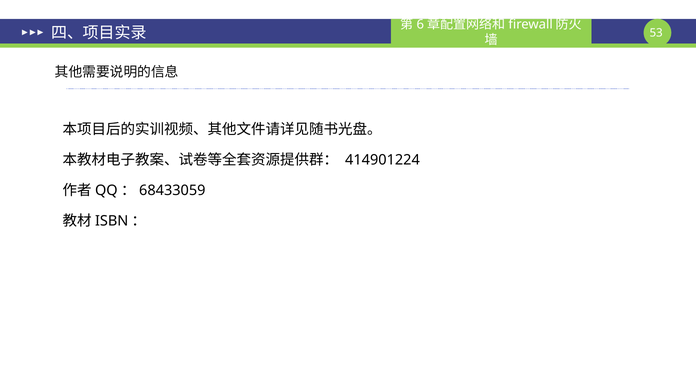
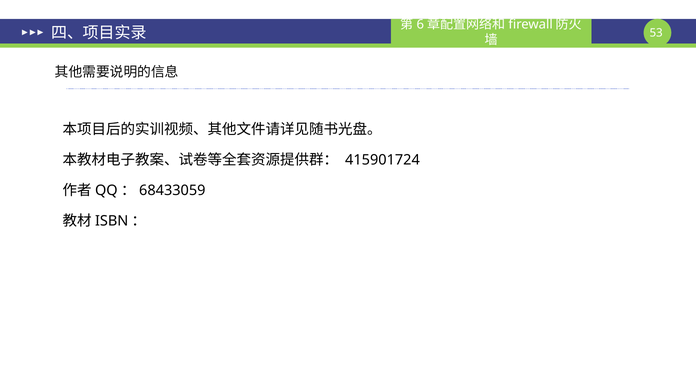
414901224: 414901224 -> 415901724
